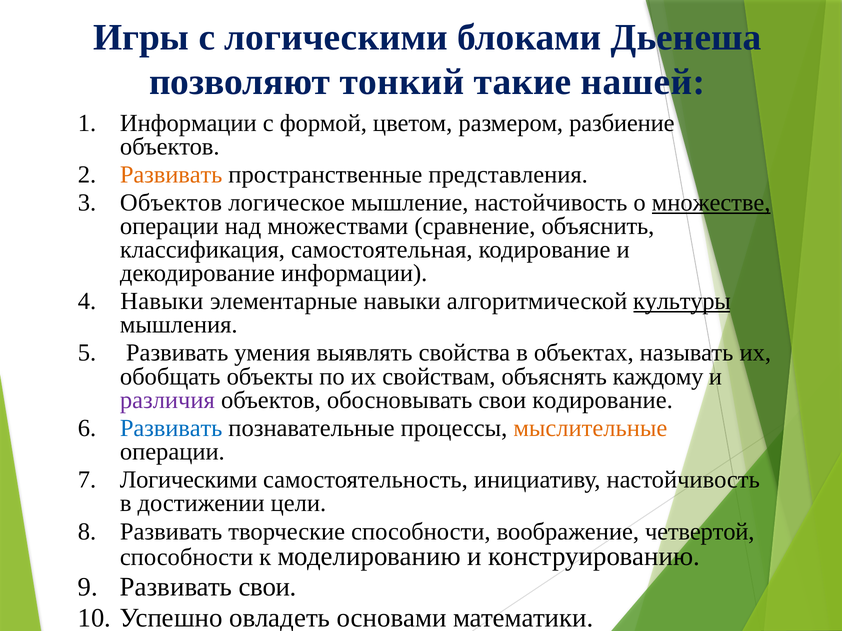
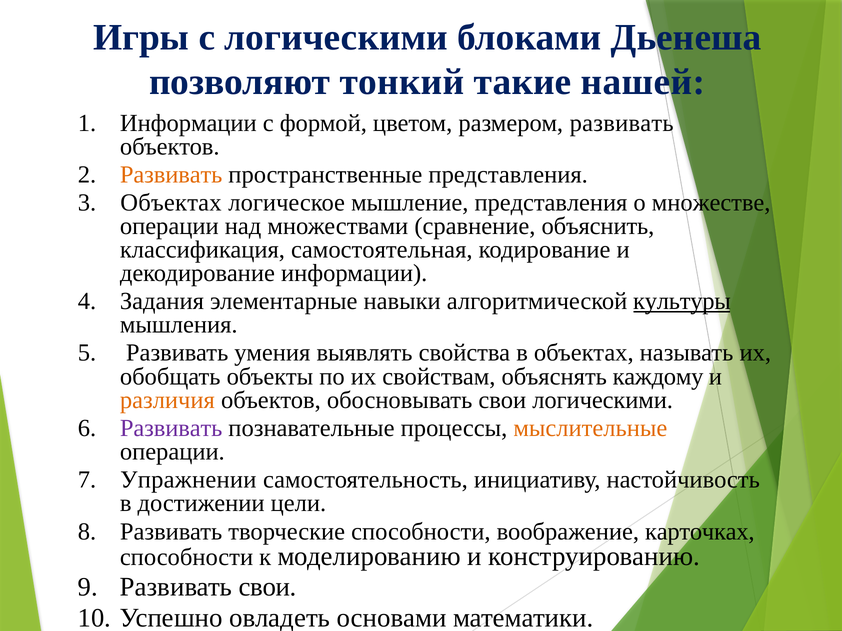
размером разбиение: разбиение -> развивать
Объектов at (171, 203): Объектов -> Объектах
мышление настойчивость: настойчивость -> представления
множестве underline: present -> none
Навыки at (162, 302): Навыки -> Задания
различия colour: purple -> orange
свои кодирование: кодирование -> логическими
Развивать at (171, 428) colour: blue -> purple
Логическими at (189, 480): Логическими -> Упражнении
четвертой: четвертой -> карточках
